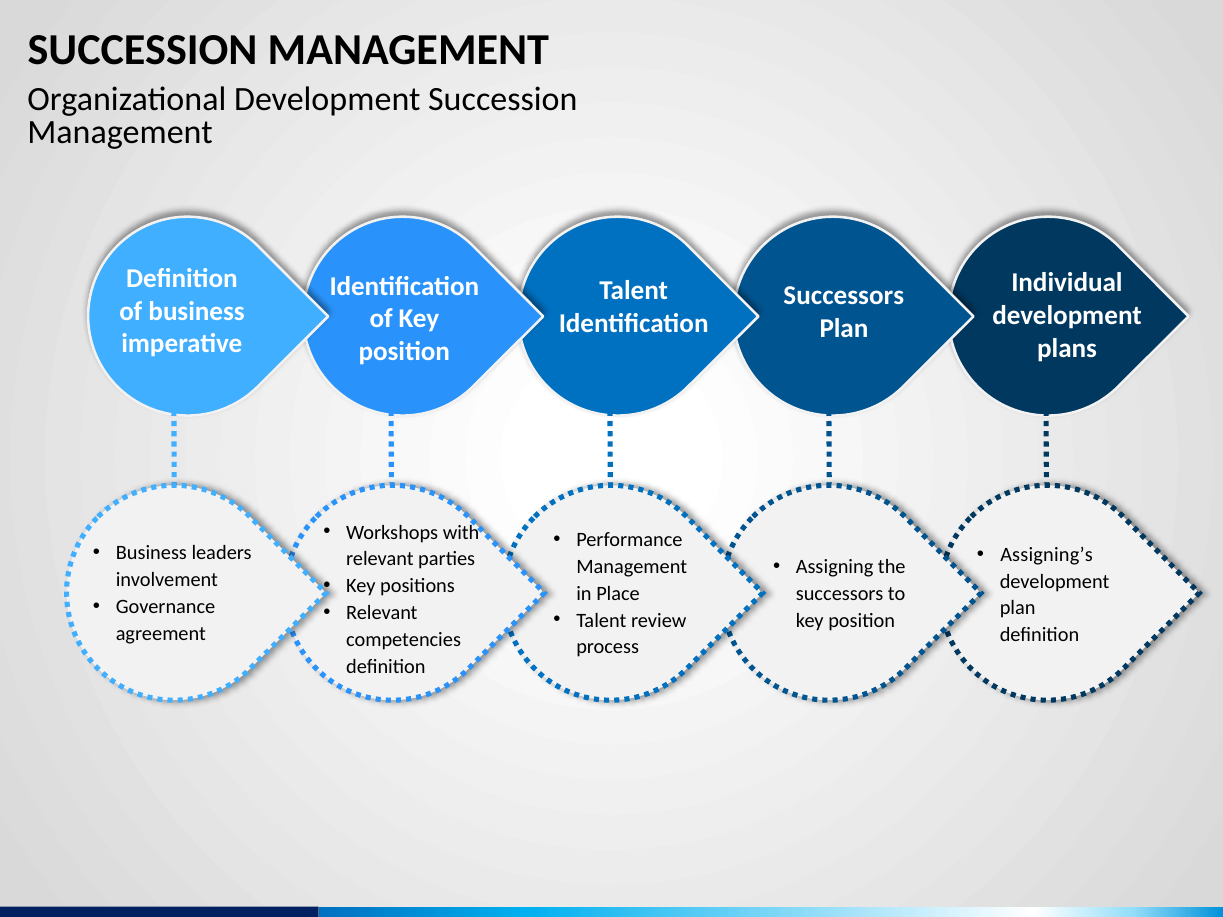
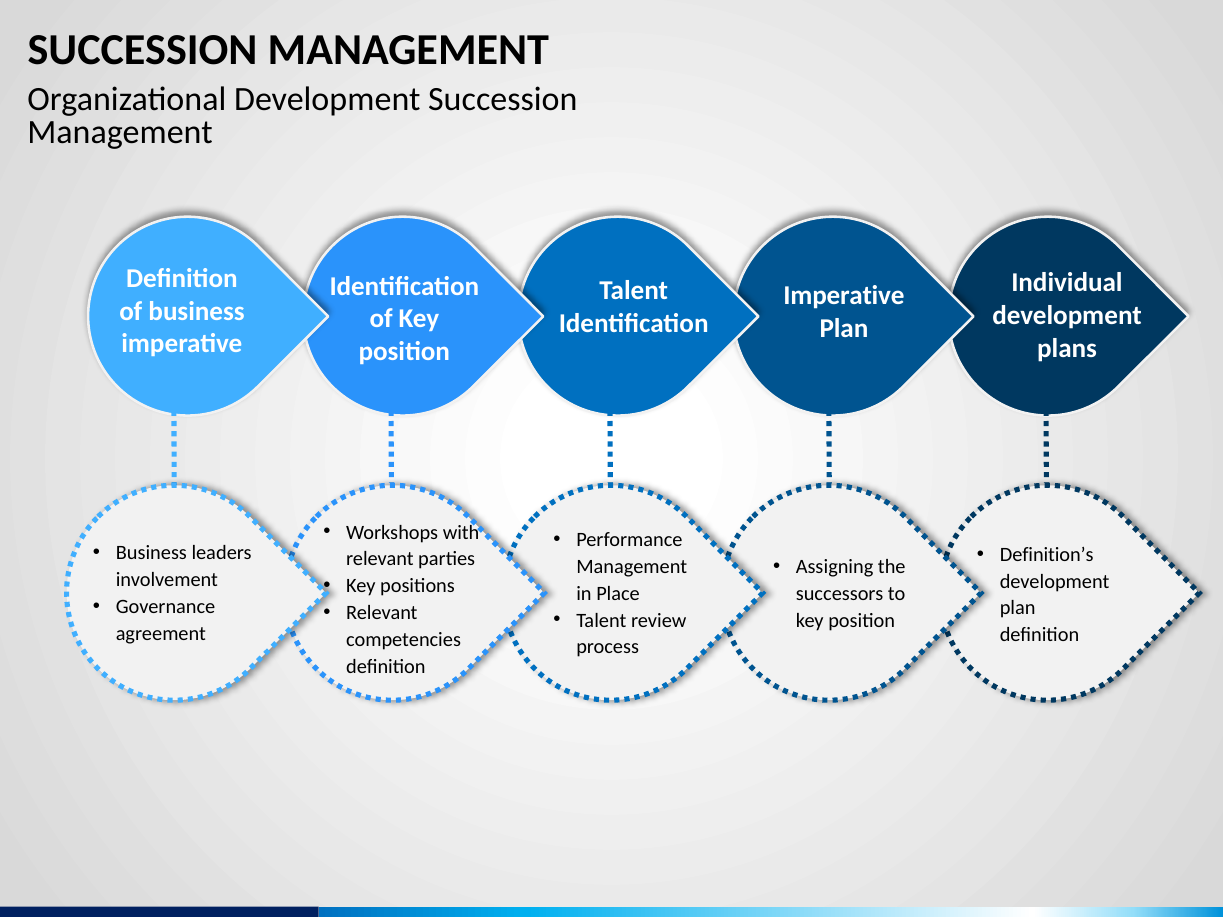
Successors at (844, 296): Successors -> Imperative
Assigning’s: Assigning’s -> Definition’s
